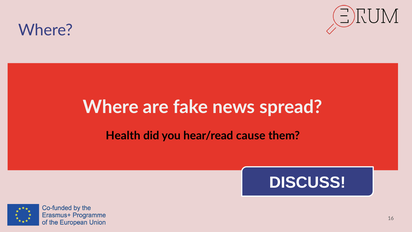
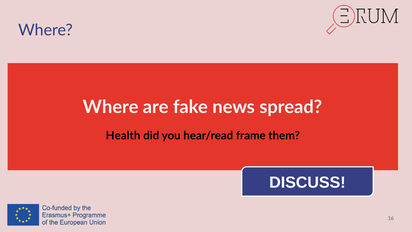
cause: cause -> frame
